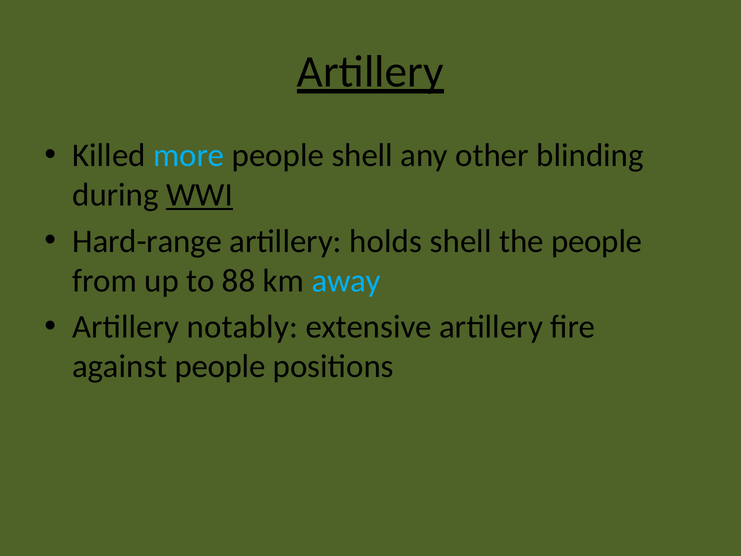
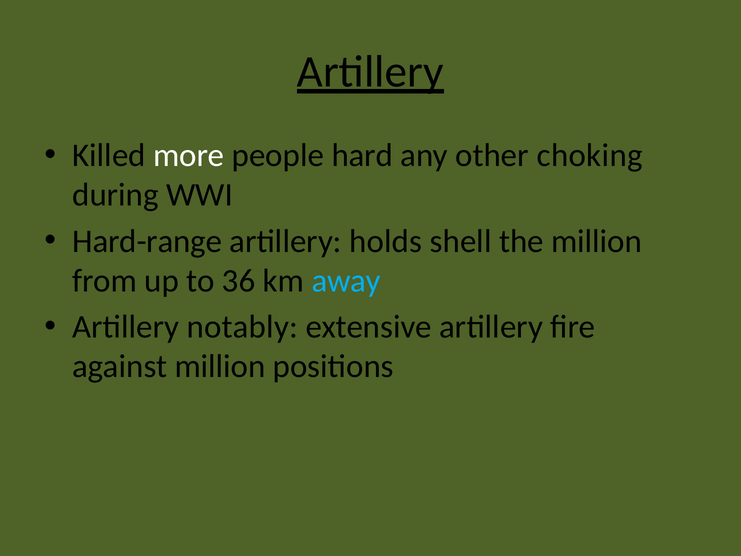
more colour: light blue -> white
people shell: shell -> hard
blinding: blinding -> choking
WWI underline: present -> none
the people: people -> million
88: 88 -> 36
against people: people -> million
